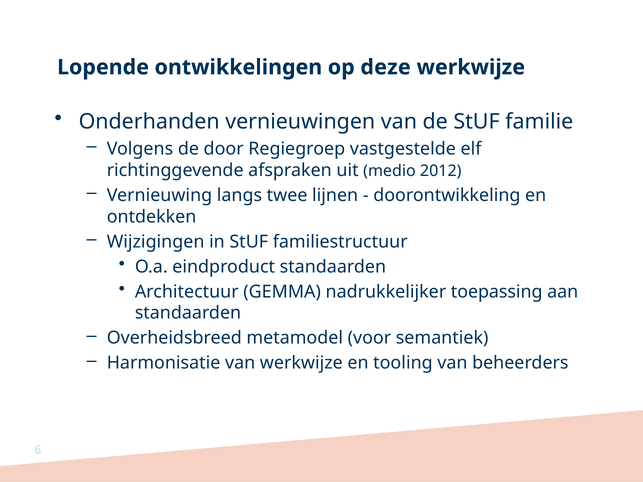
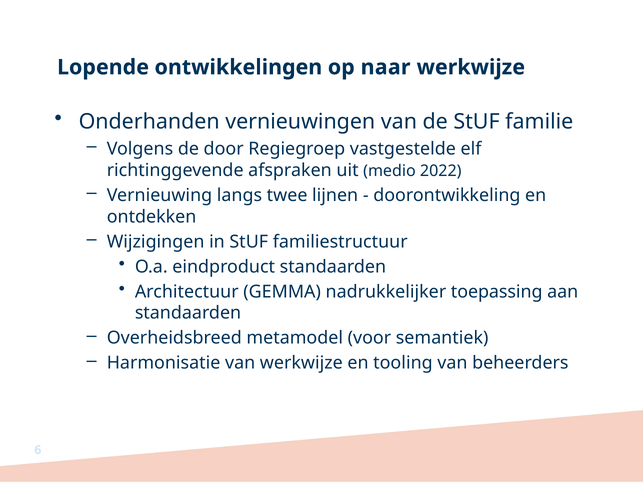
deze: deze -> naar
2012: 2012 -> 2022
